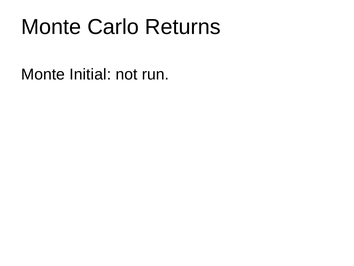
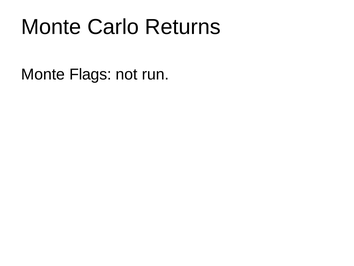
Initial: Initial -> Flags
